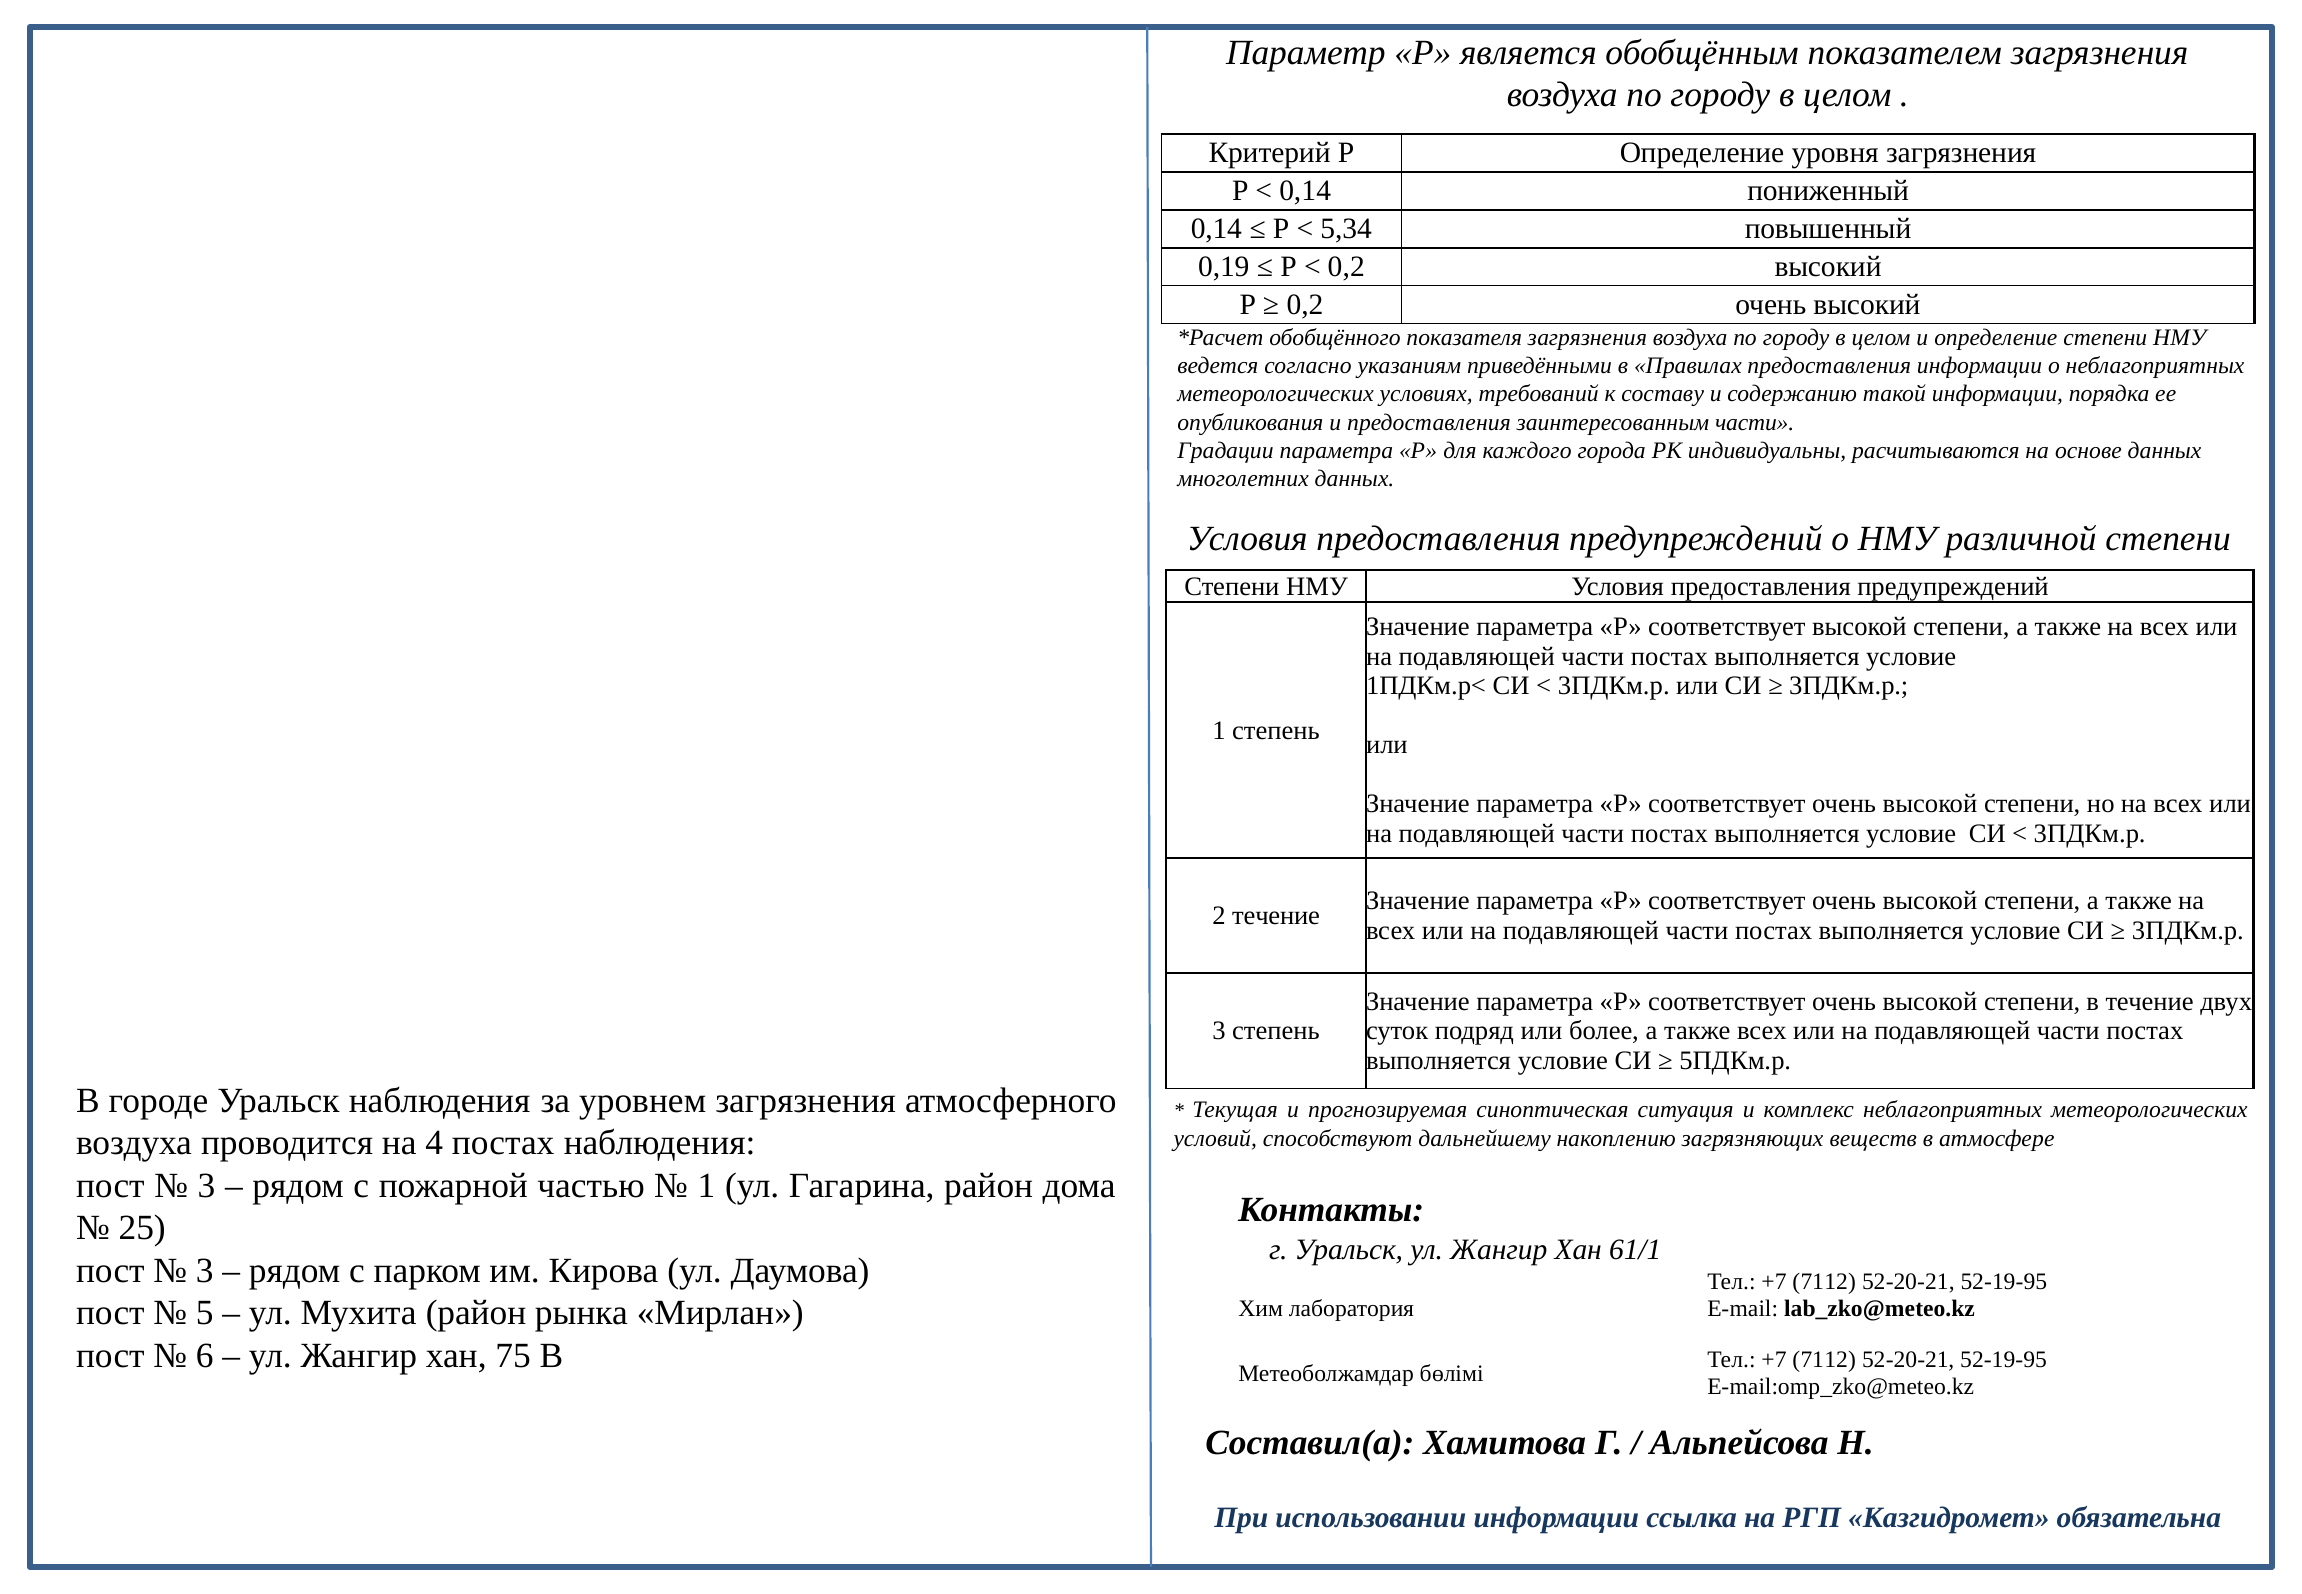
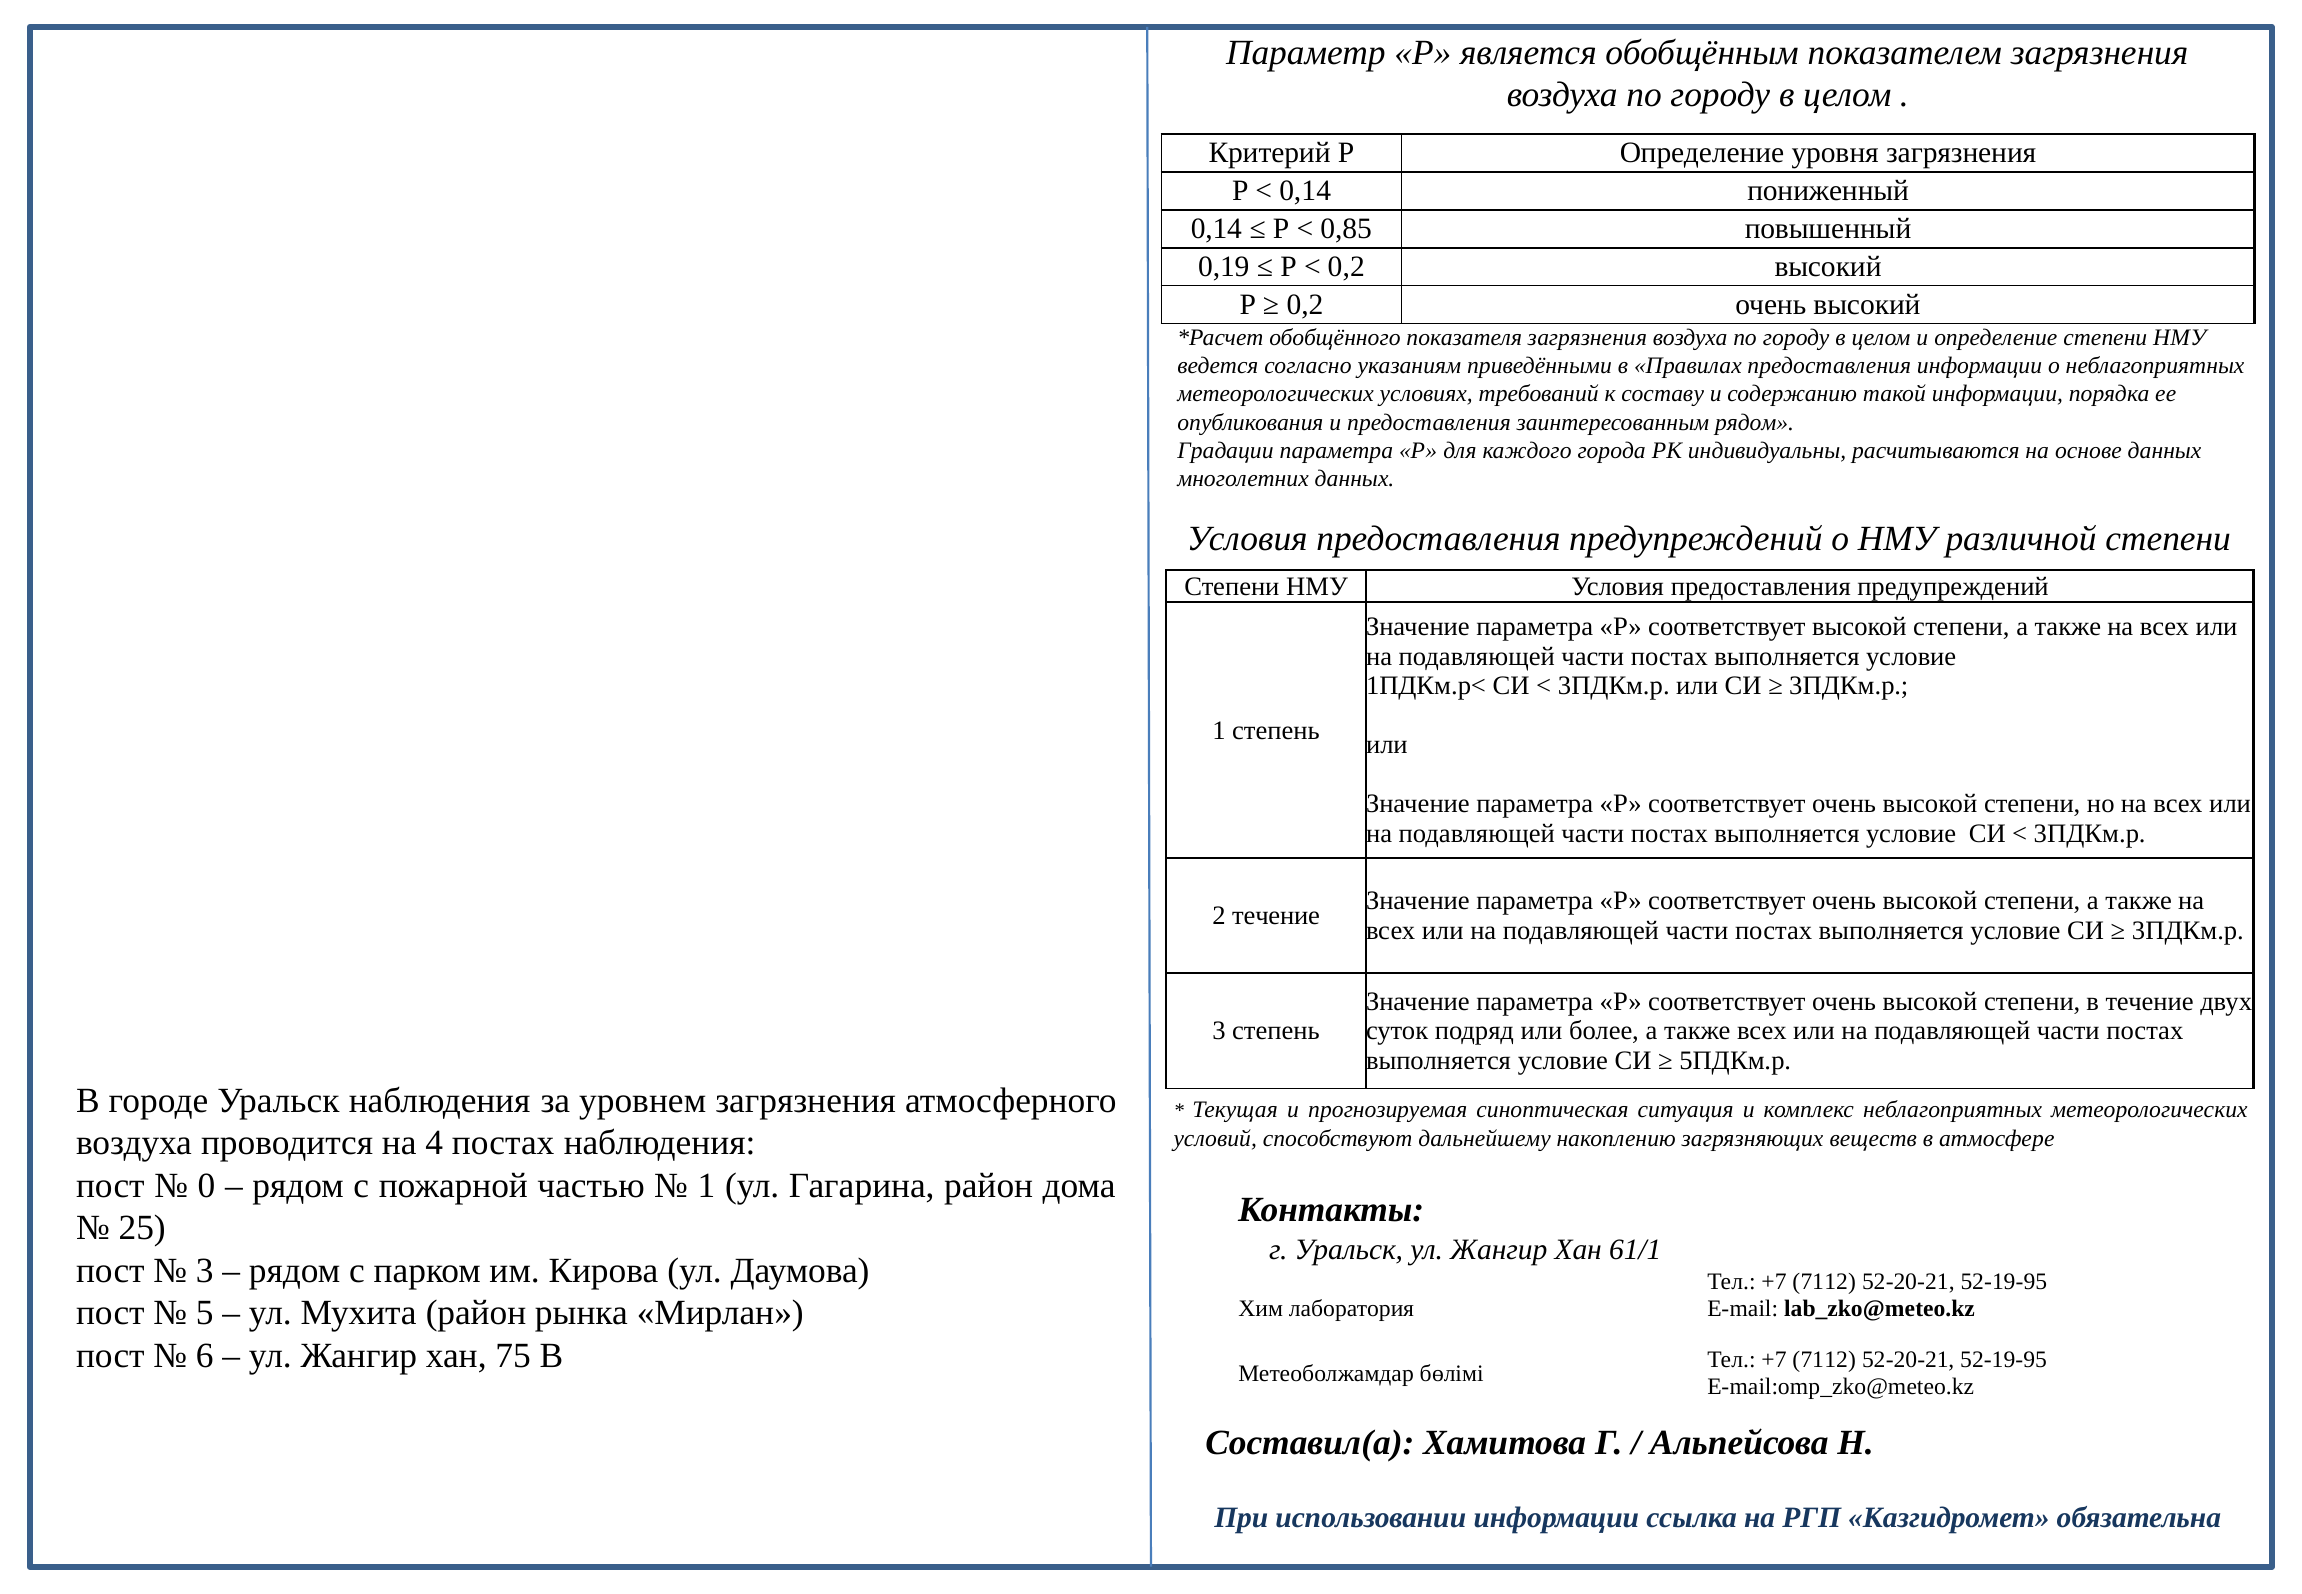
5,34: 5,34 -> 0,85
заинтересованным части: части -> рядом
3 at (207, 1185): 3 -> 0
